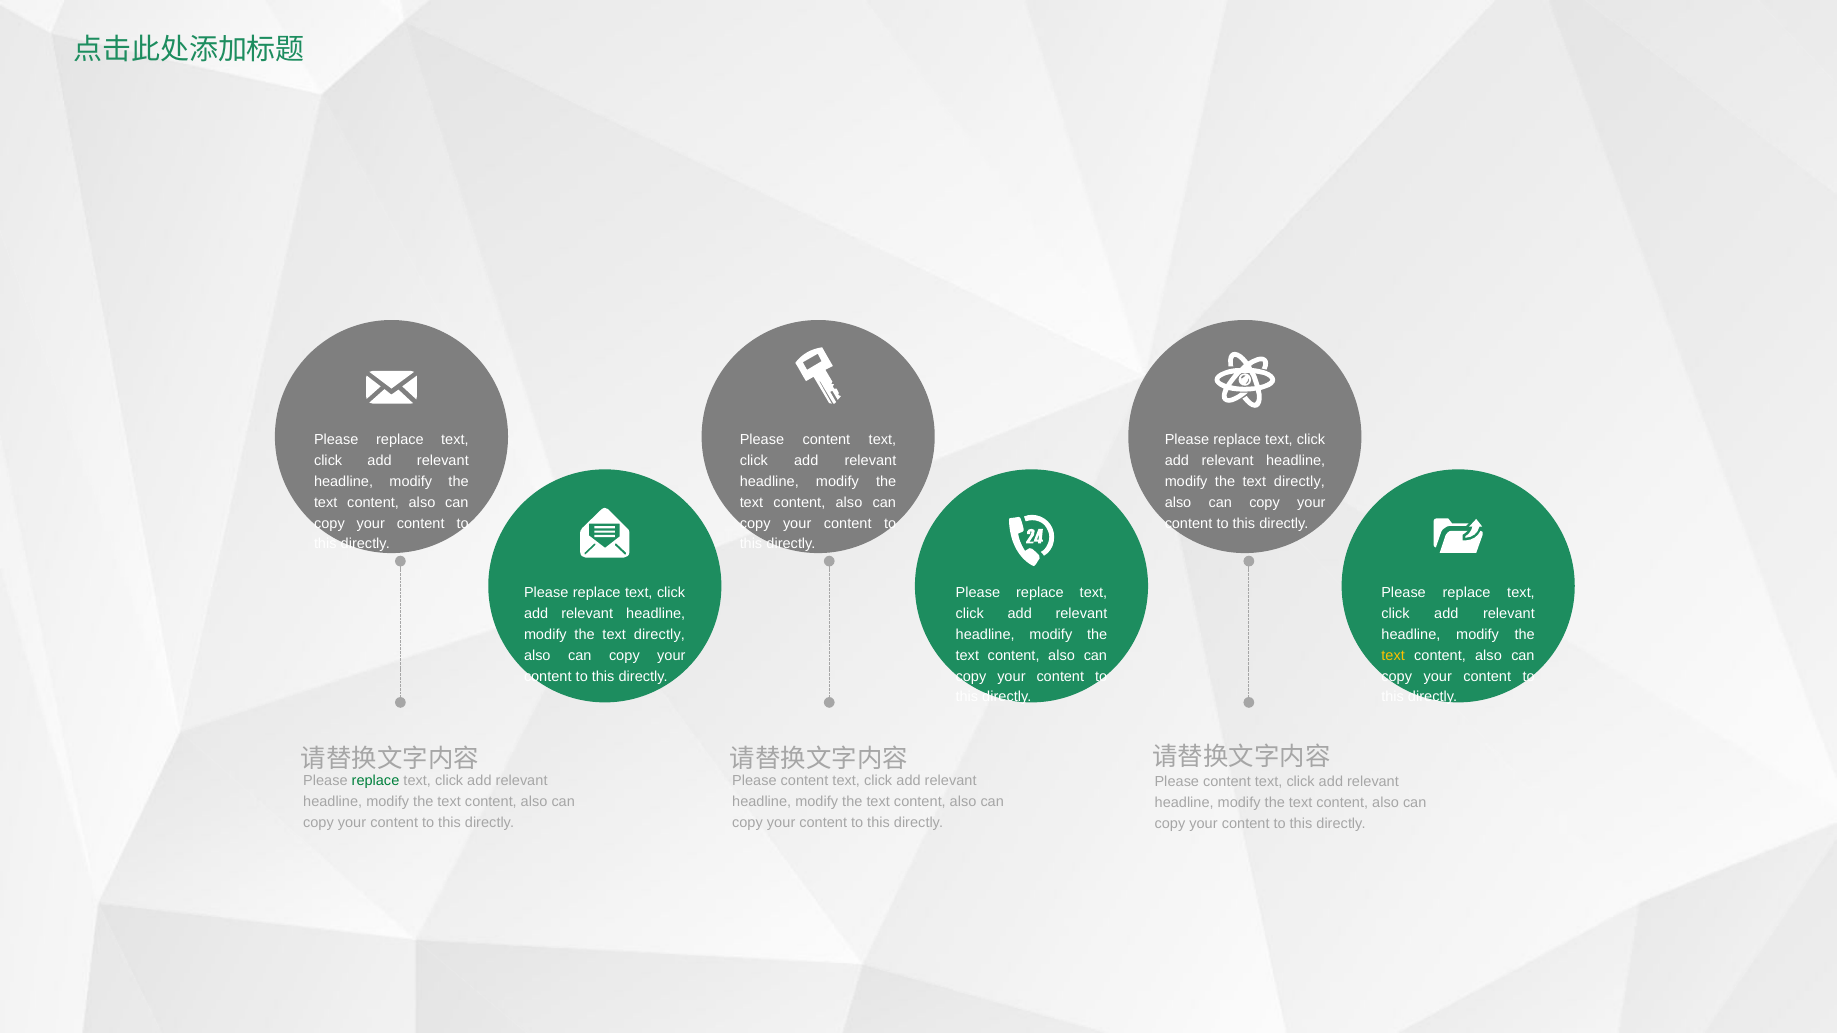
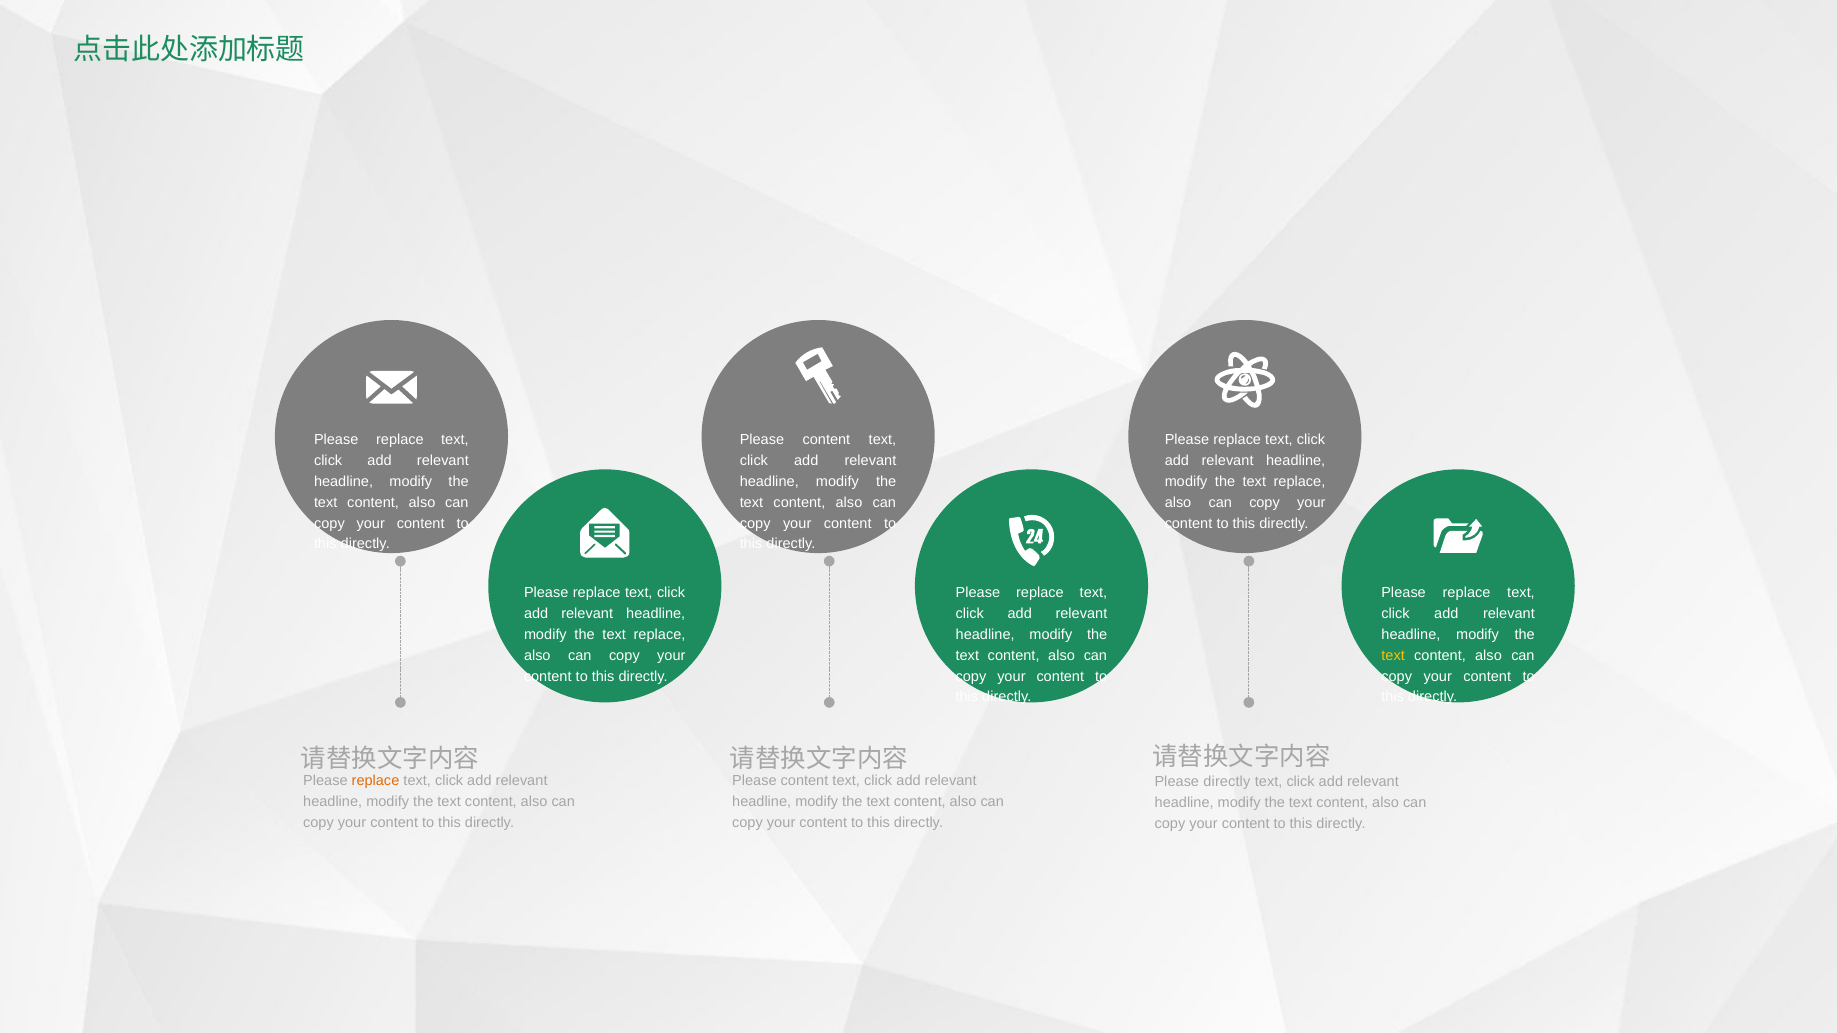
directly at (1299, 482): directly -> replace
directly at (659, 635): directly -> replace
replace at (375, 781) colour: green -> orange
content at (1227, 782): content -> directly
